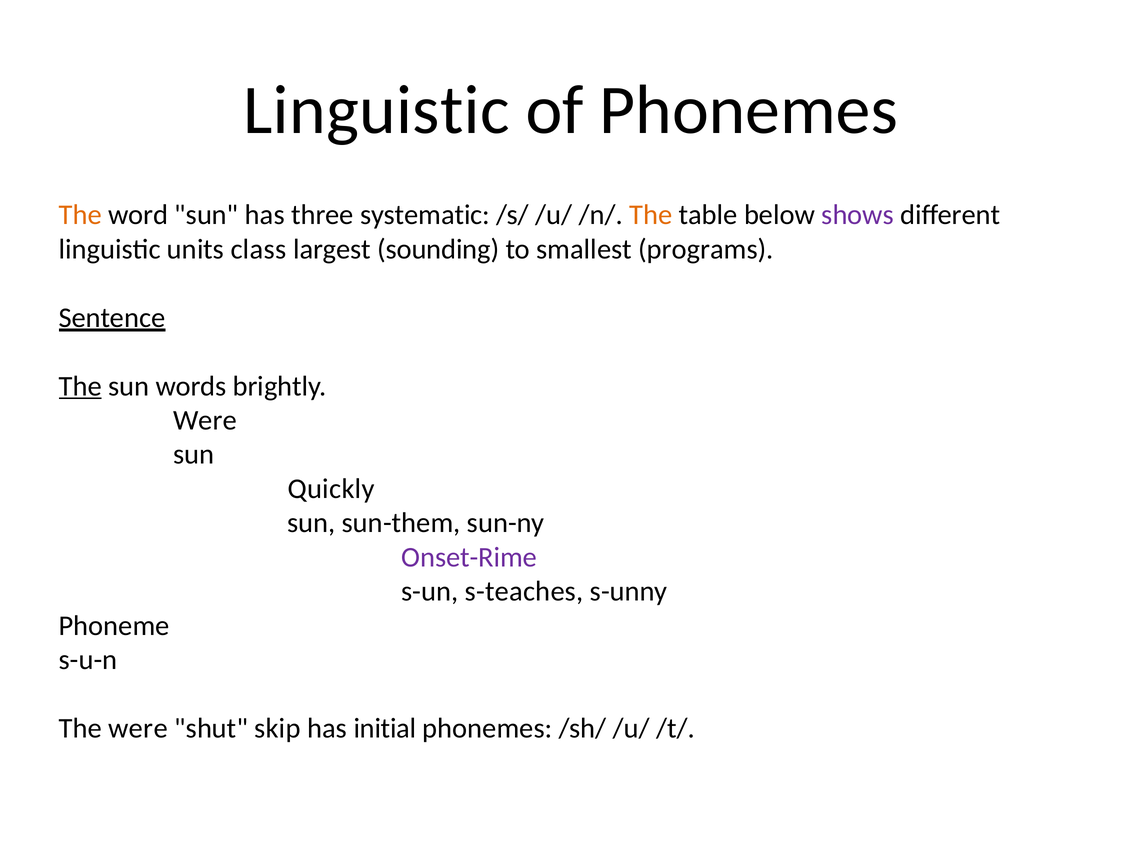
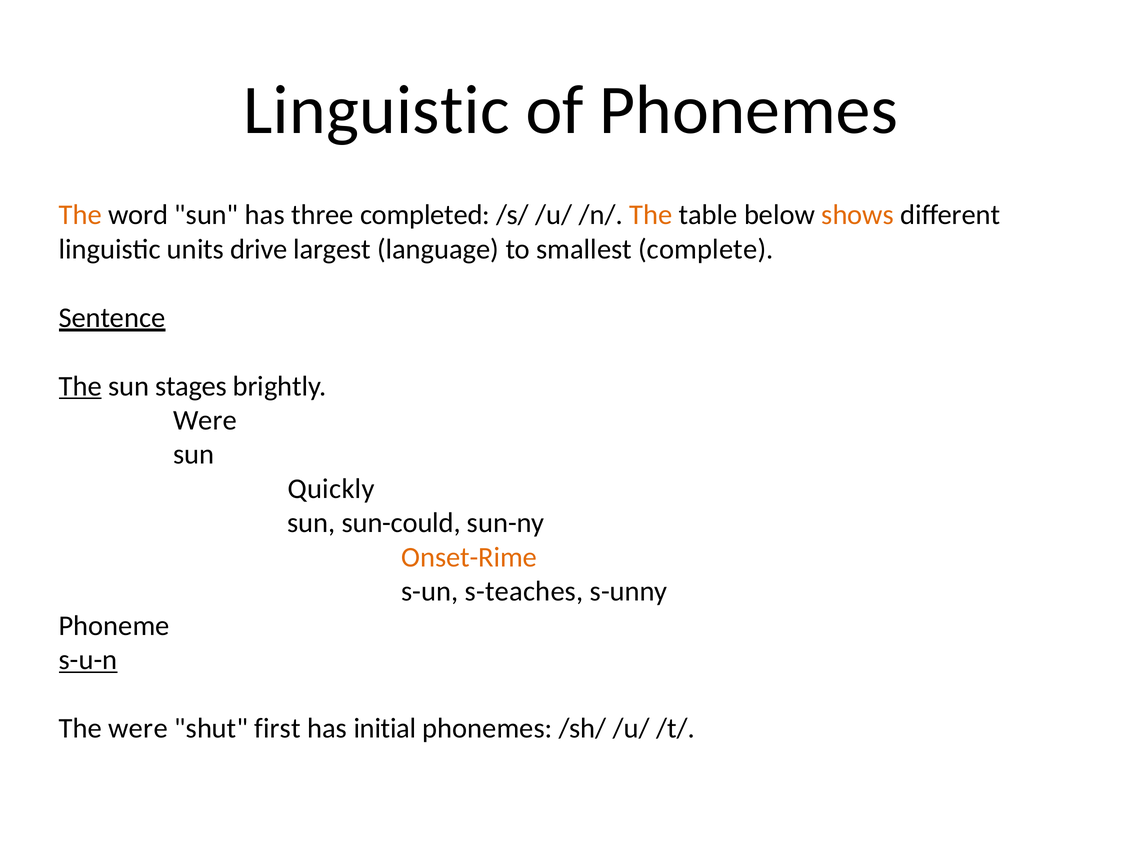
systematic: systematic -> completed
shows colour: purple -> orange
class: class -> drive
sounding: sounding -> language
programs: programs -> complete
words: words -> stages
sun-them: sun-them -> sun-could
Onset-Rime colour: purple -> orange
s-u-n underline: none -> present
skip: skip -> first
